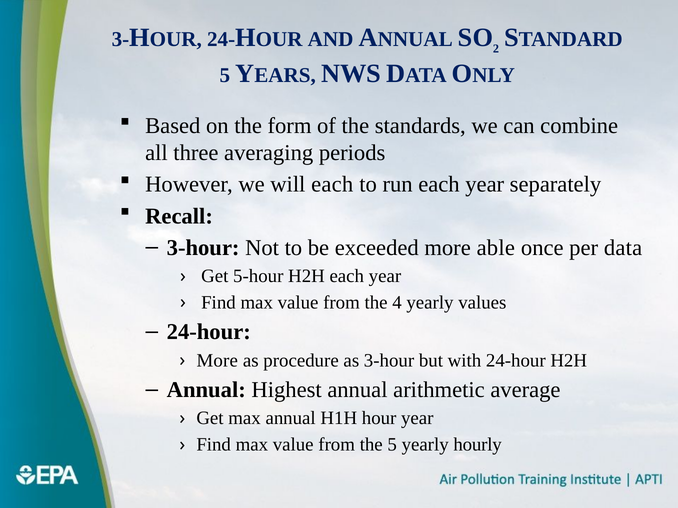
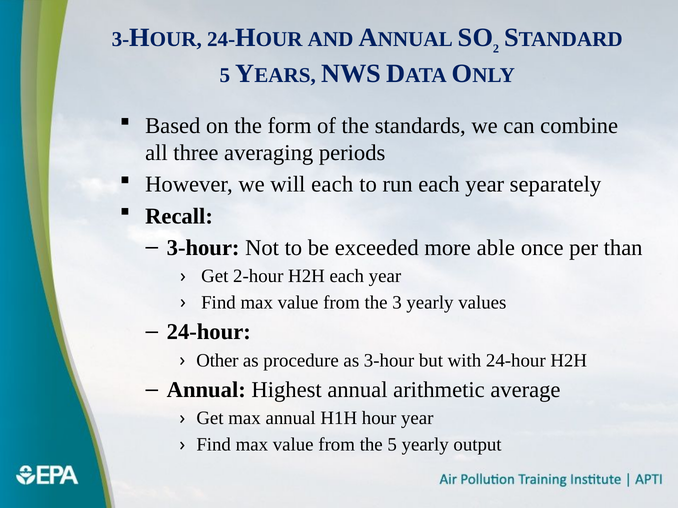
data: data -> than
5-hour: 5-hour -> 2-hour
4: 4 -> 3
More at (217, 361): More -> Other
hourly: hourly -> output
